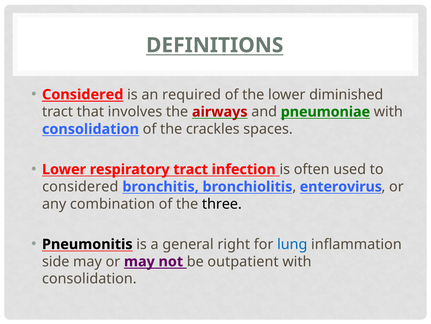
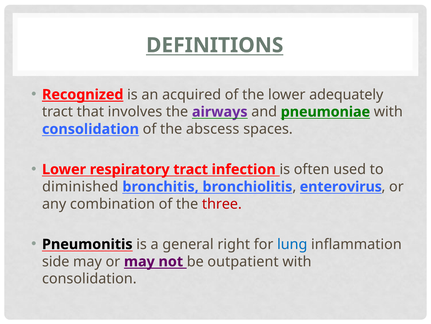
Considered at (83, 94): Considered -> Recognized
required: required -> acquired
diminished: diminished -> adequately
airways colour: red -> purple
crackles: crackles -> abscess
considered at (80, 186): considered -> diminished
three colour: black -> red
